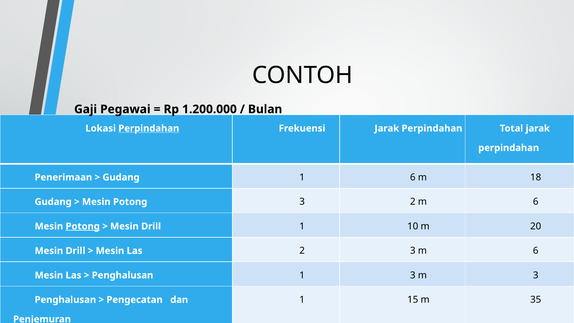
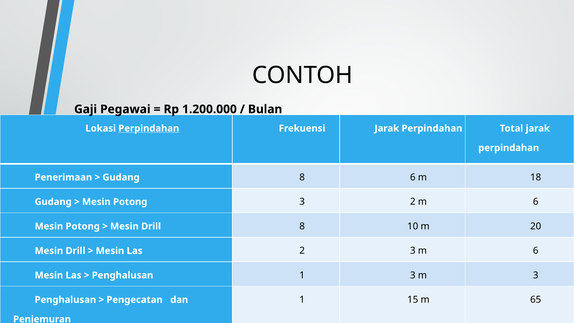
Gudang 1: 1 -> 8
Potong at (83, 226) underline: present -> none
Drill 1: 1 -> 8
35: 35 -> 65
